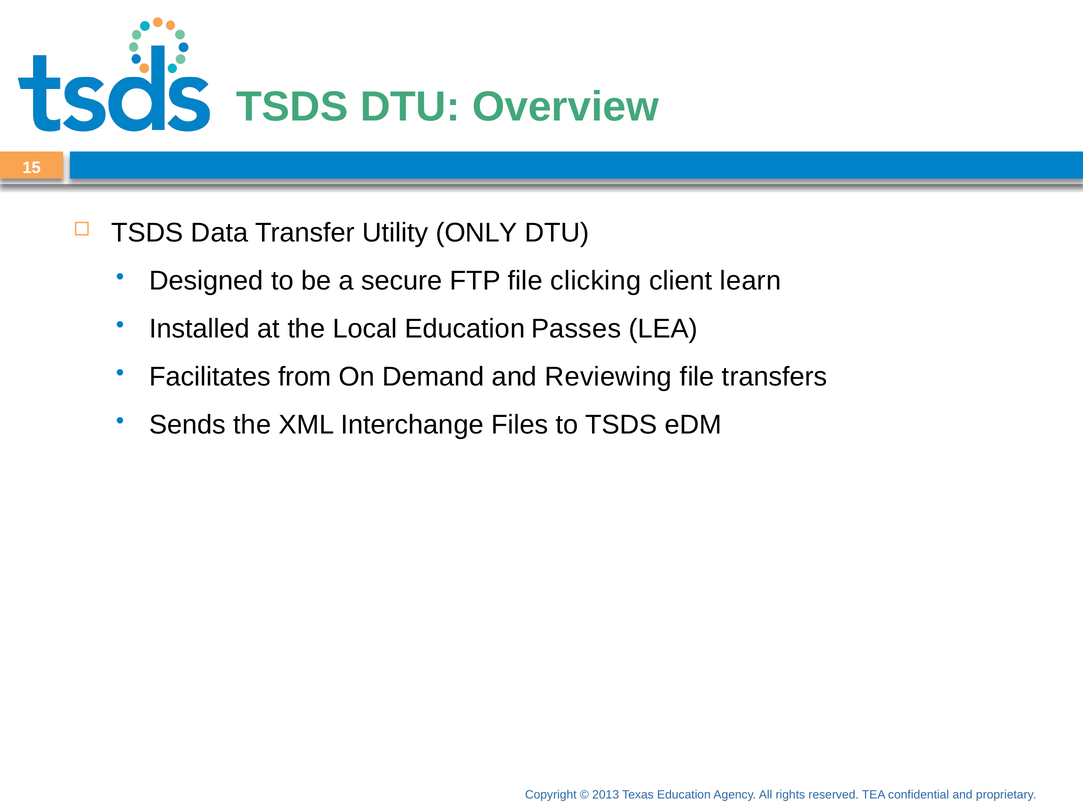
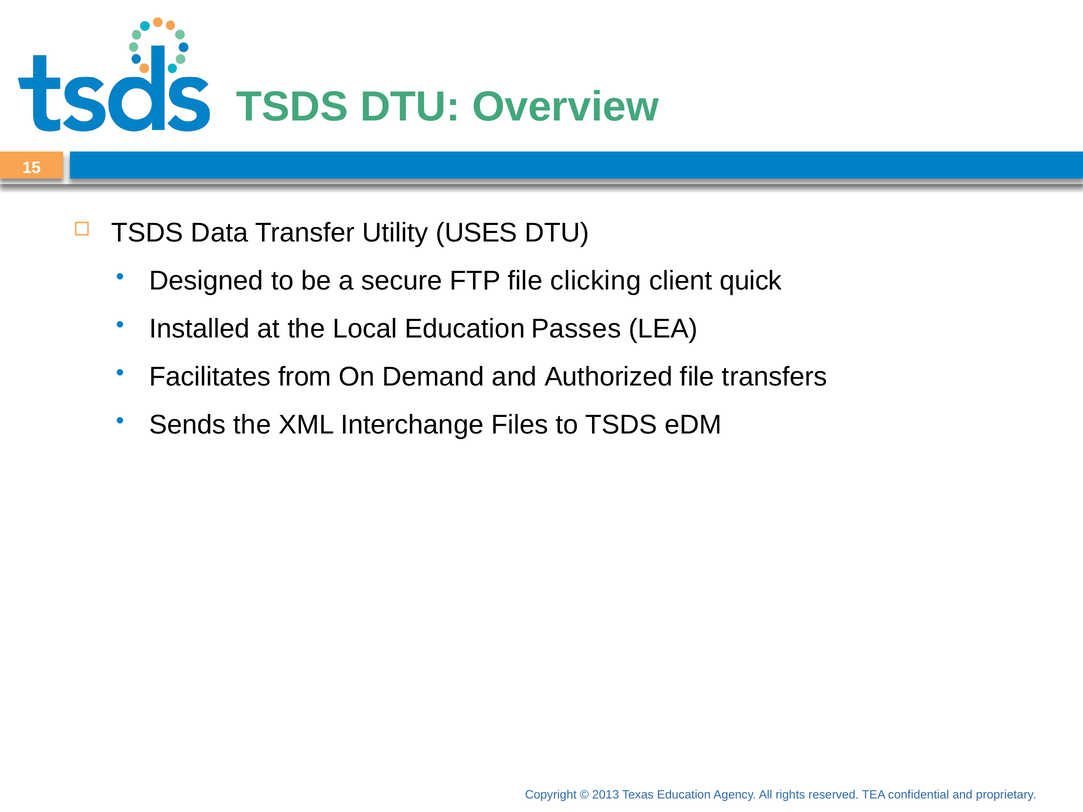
ONLY: ONLY -> USES
learn: learn -> quick
Reviewing: Reviewing -> Authorized
